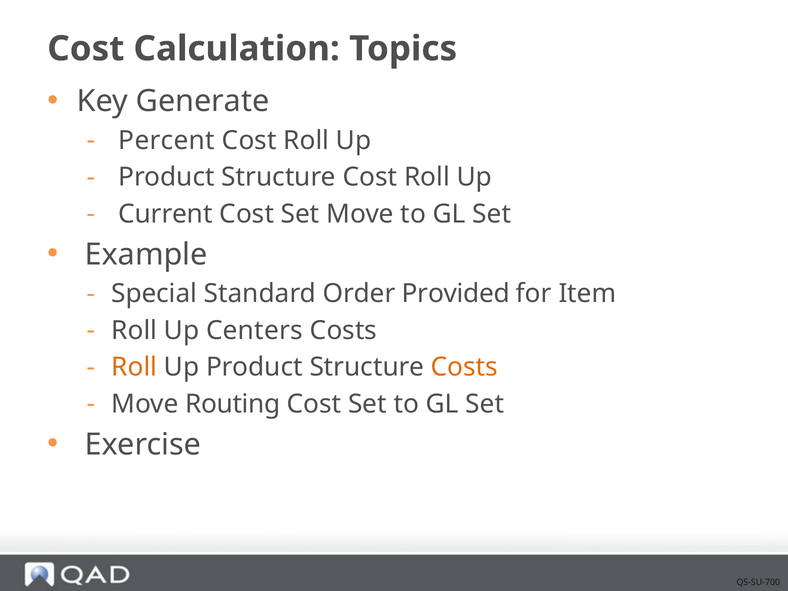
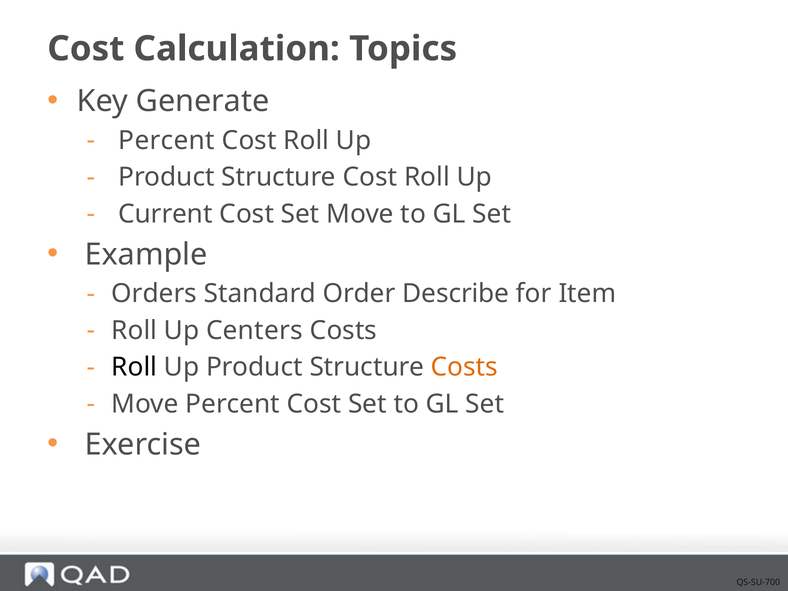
Special: Special -> Orders
Provided: Provided -> Describe
Roll at (134, 367) colour: orange -> black
Move Routing: Routing -> Percent
